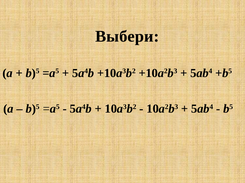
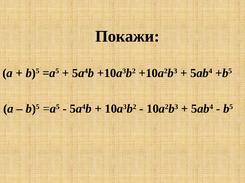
Выбери: Выбери -> Покажи
